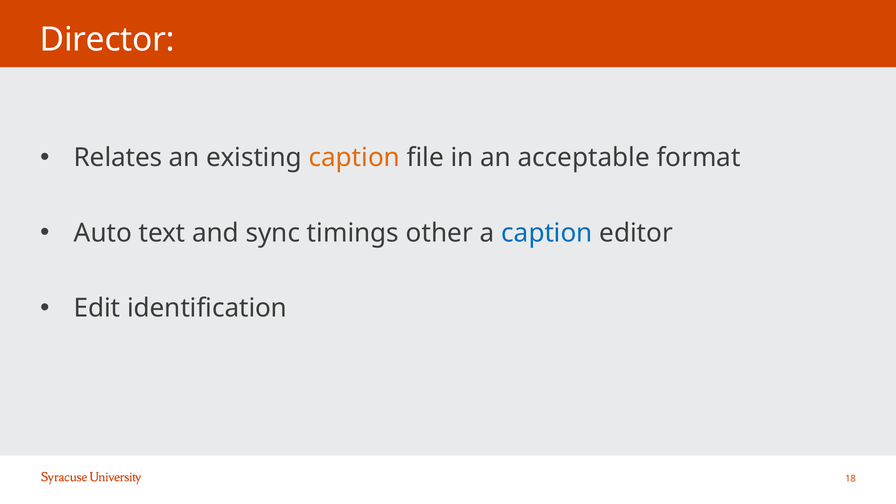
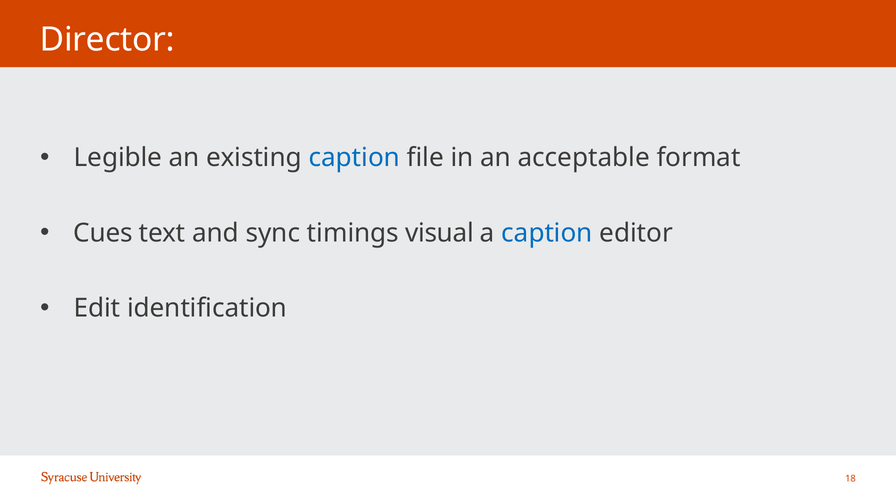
Relates: Relates -> Legible
caption at (354, 158) colour: orange -> blue
Auto: Auto -> Cues
other: other -> visual
